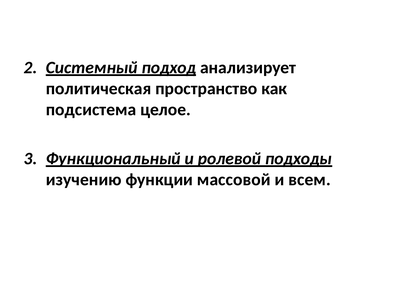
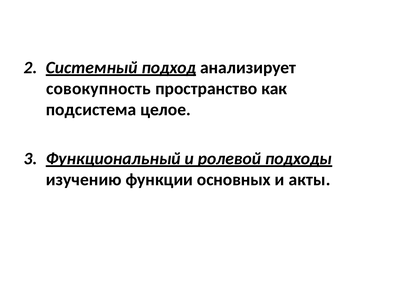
политическая: политическая -> совокупность
массовой: массовой -> основных
всем: всем -> акты
